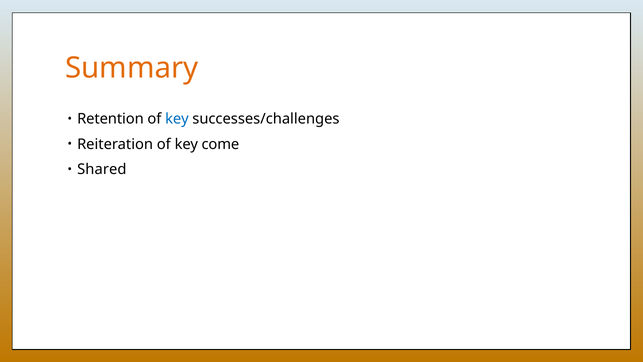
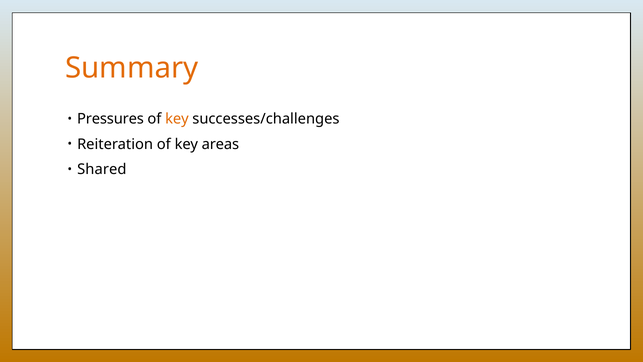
Retention: Retention -> Pressures
key at (177, 119) colour: blue -> orange
come: come -> areas
